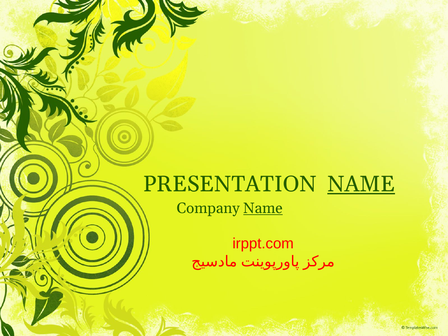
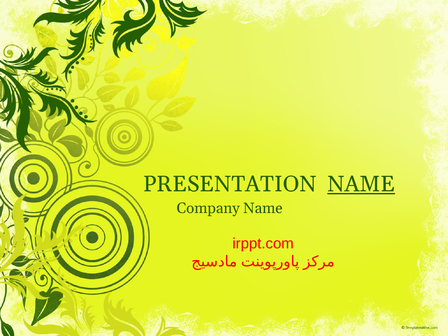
Name at (263, 208) underline: present -> none
